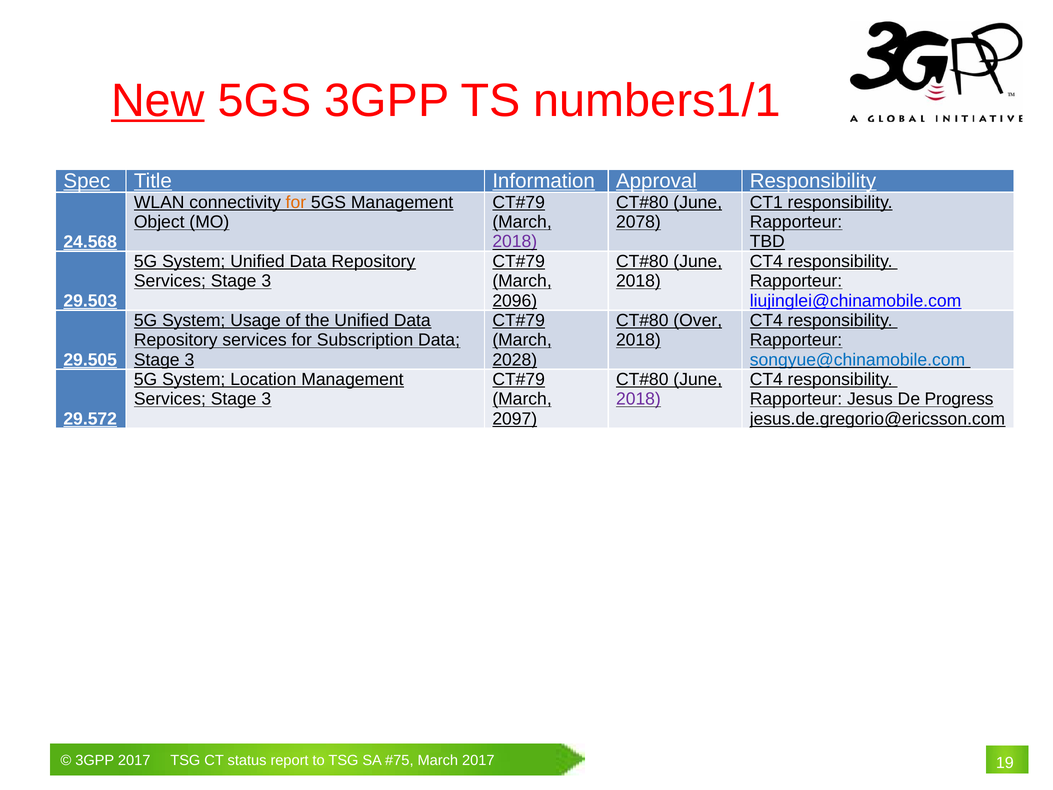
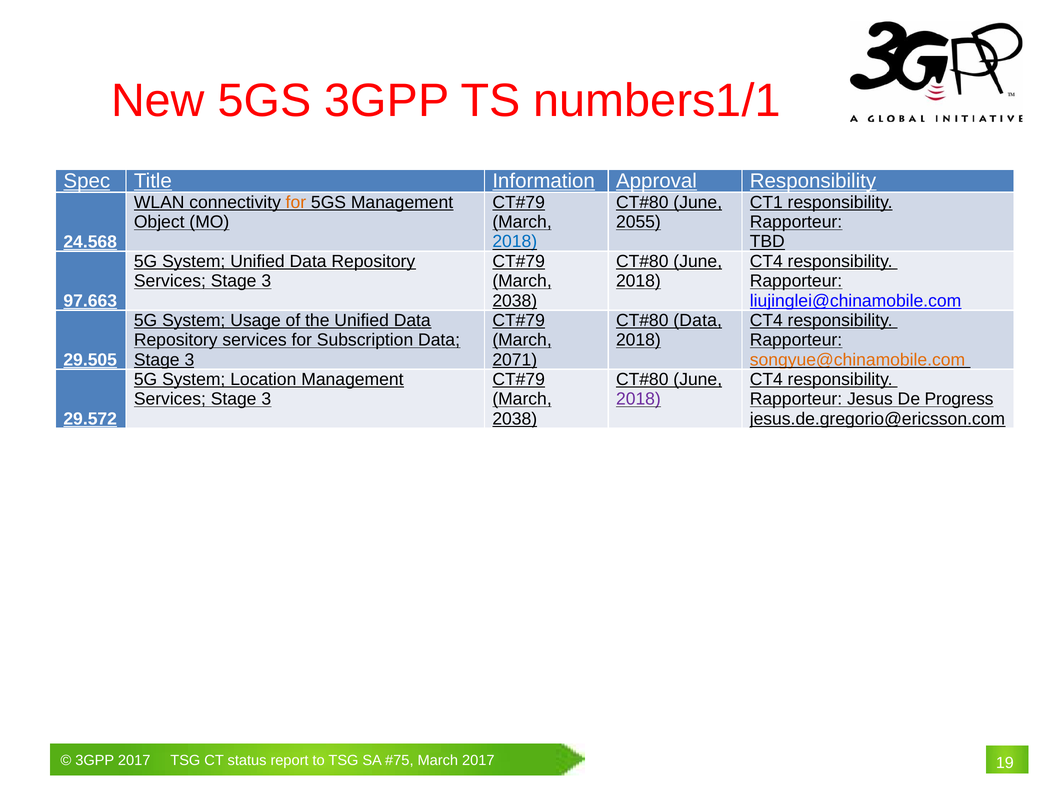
New underline: present -> none
2078: 2078 -> 2055
2018 at (515, 242) colour: purple -> blue
2096 at (515, 301): 2096 -> 2038
29.503: 29.503 -> 97.663
Over at (698, 320): Over -> Data
2028: 2028 -> 2071
songyue@chinamobile.com colour: blue -> orange
2097 at (515, 419): 2097 -> 2038
